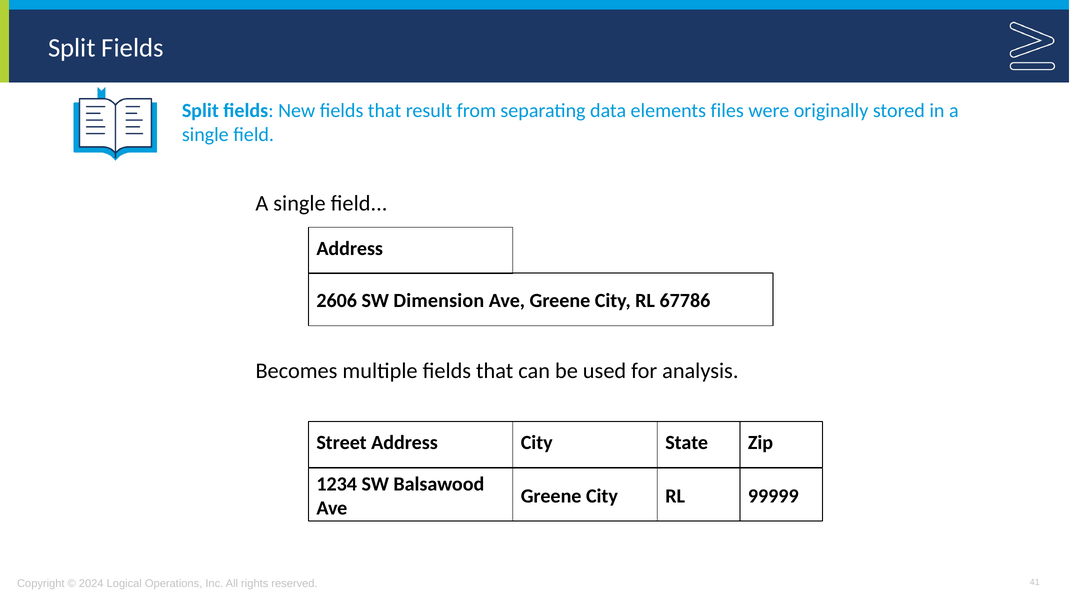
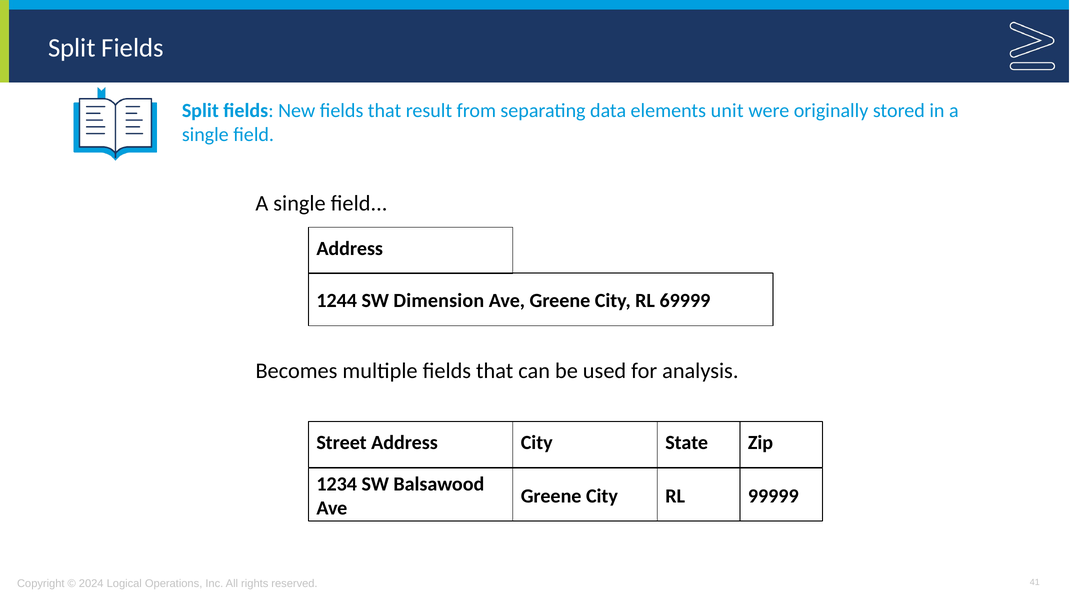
files: files -> unit
2606: 2606 -> 1244
67786: 67786 -> 69999
